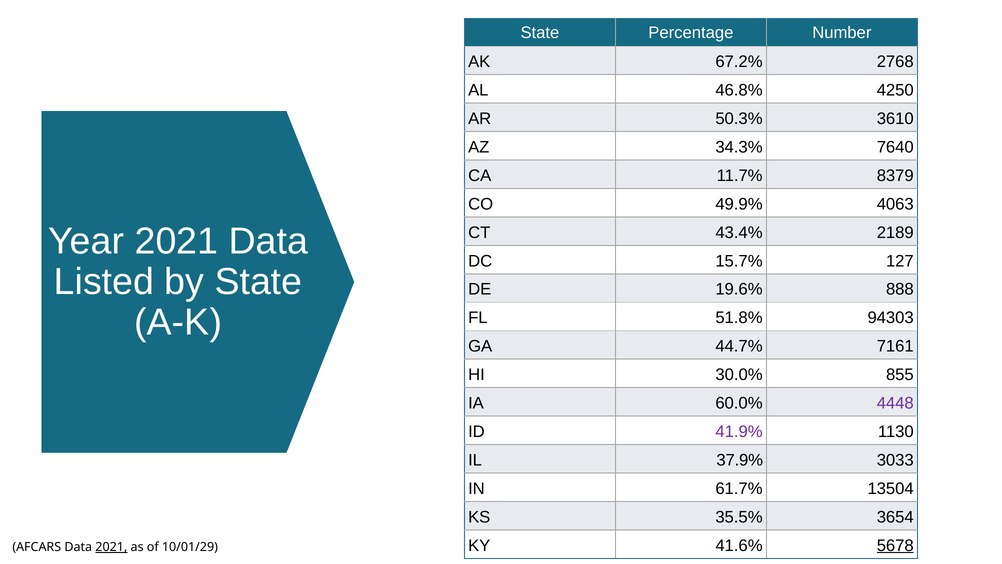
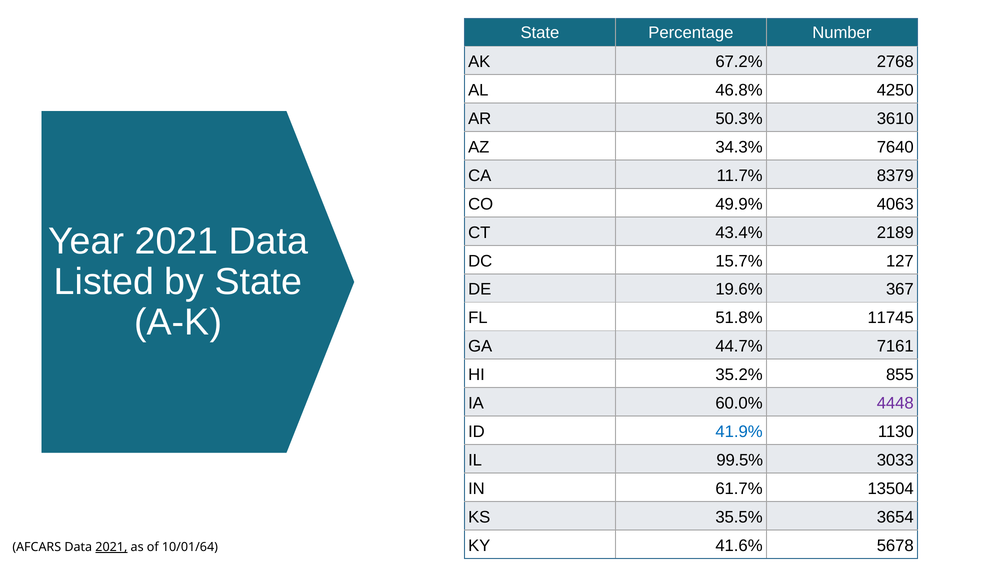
888: 888 -> 367
94303: 94303 -> 11745
30.0%: 30.0% -> 35.2%
41.9% colour: purple -> blue
37.9%: 37.9% -> 99.5%
5678 underline: present -> none
10/01/29: 10/01/29 -> 10/01/64
